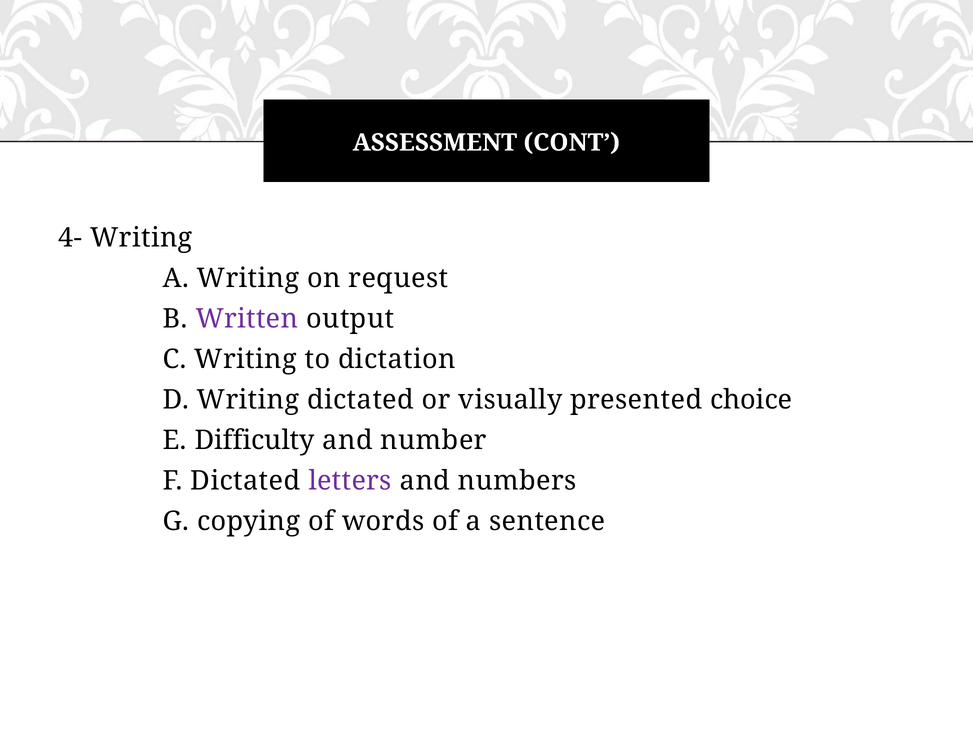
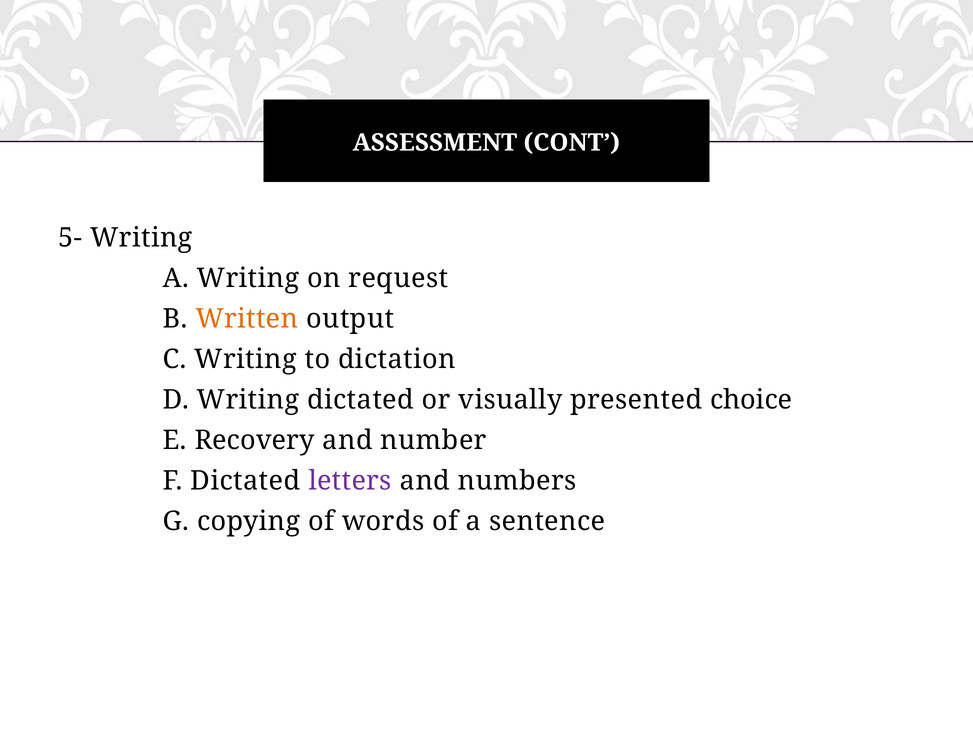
4-: 4- -> 5-
Written colour: purple -> orange
Difficulty: Difficulty -> Recovery
